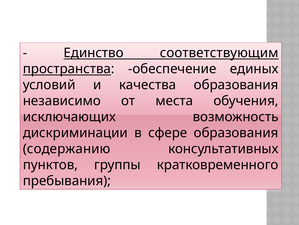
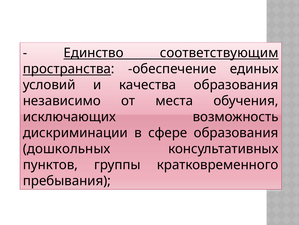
содержанию: содержанию -> дошкольных
